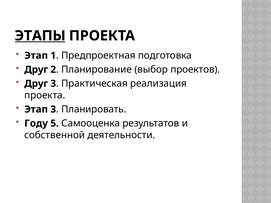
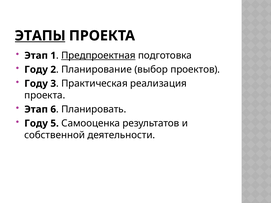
Предпроектная underline: none -> present
Друг at (36, 70): Друг -> Году
Друг at (36, 84): Друг -> Году
Этап 3: 3 -> 6
